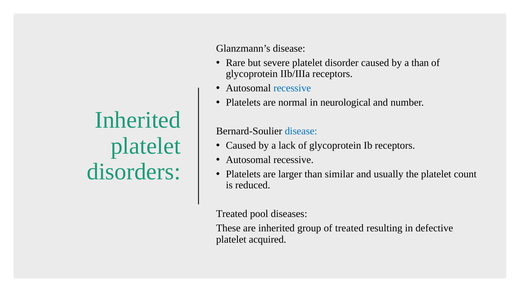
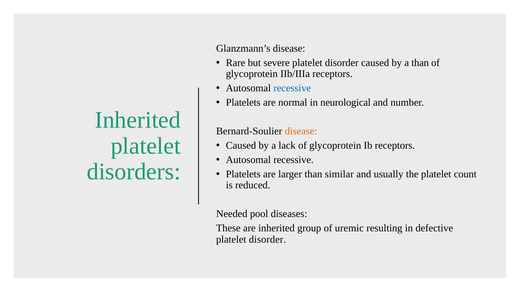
disease at (301, 131) colour: blue -> orange
Treated at (232, 214): Treated -> Needed
of treated: treated -> uremic
acquired at (268, 240): acquired -> disorder
